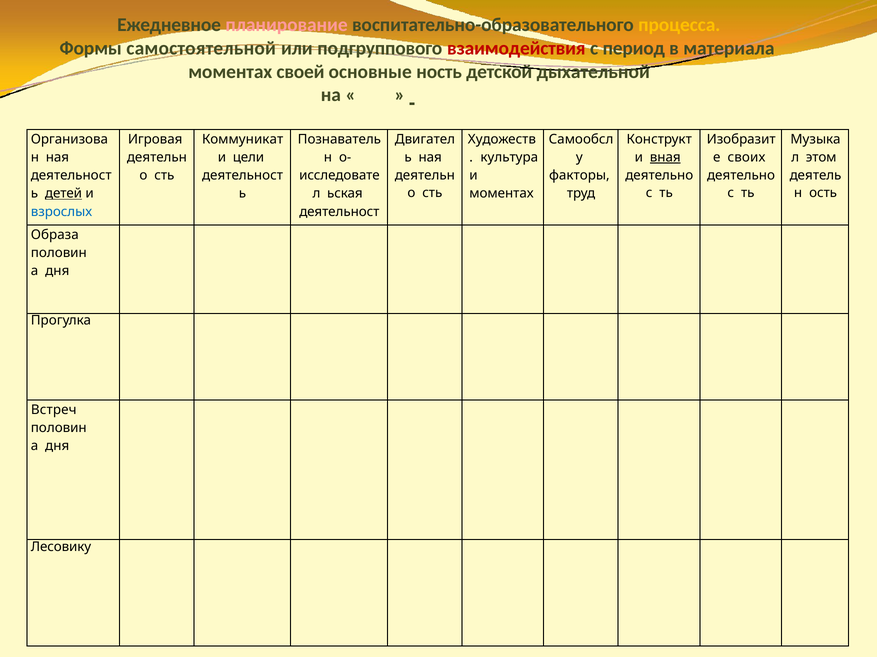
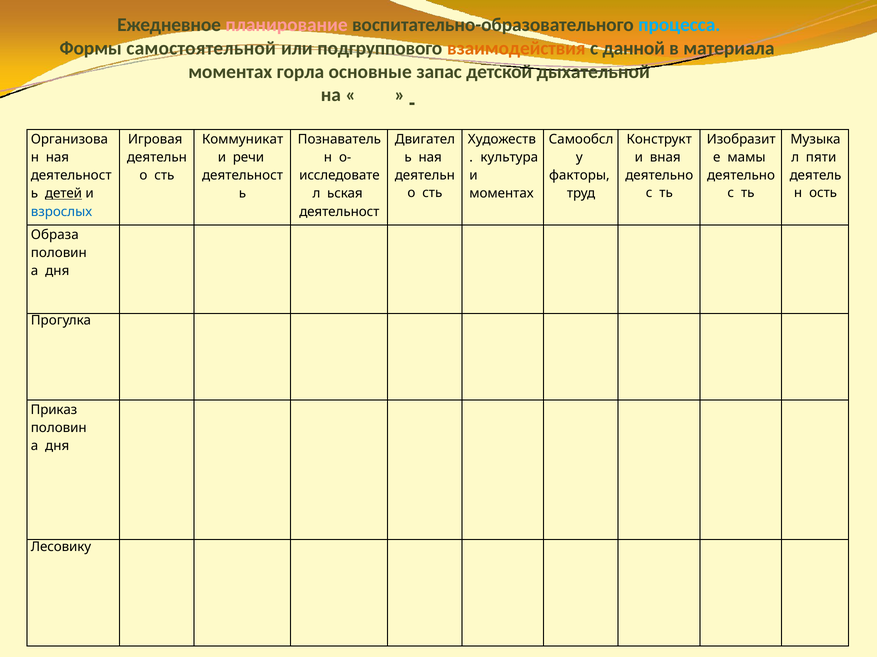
процесса colour: yellow -> light blue
взаимодействия colour: red -> orange
период: период -> данной
своей: своей -> горла
ность: ность -> запас
цели: цели -> речи
вная underline: present -> none
своих: своих -> мамы
этом: этом -> пяти
Встреч: Встреч -> Приказ
